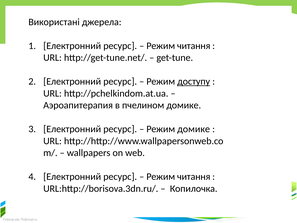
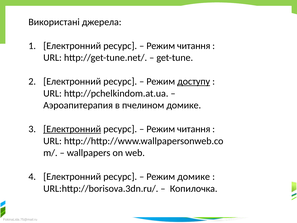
Електронний at (72, 129) underline: none -> present
домике at (194, 129): домике -> читання
читання at (194, 176): читання -> домике
